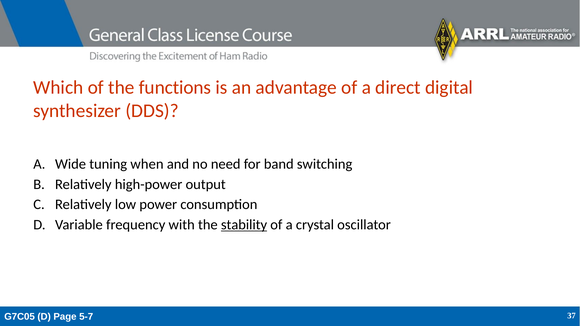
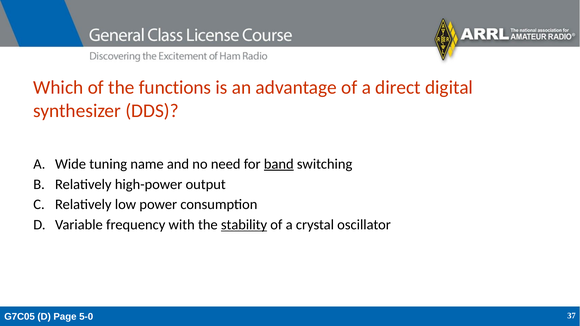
when: when -> name
band underline: none -> present
5-7: 5-7 -> 5-0
